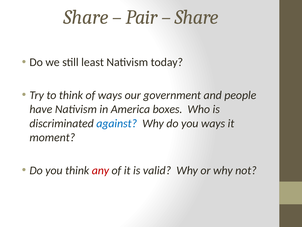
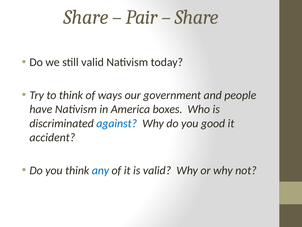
still least: least -> valid
you ways: ways -> good
moment: moment -> accident
any colour: red -> blue
